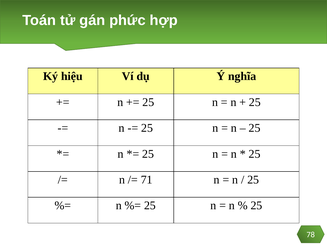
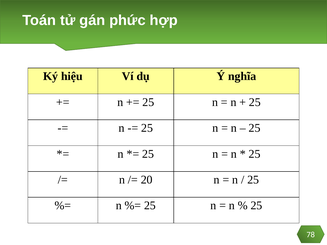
71: 71 -> 20
